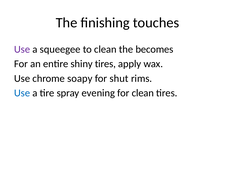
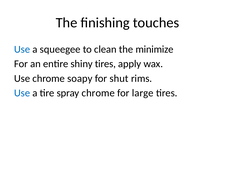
Use at (22, 49) colour: purple -> blue
becomes: becomes -> minimize
spray evening: evening -> chrome
for clean: clean -> large
